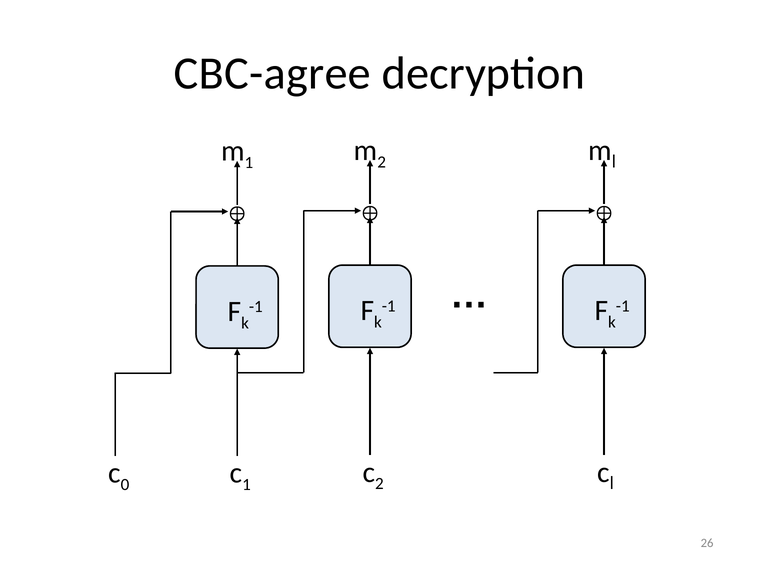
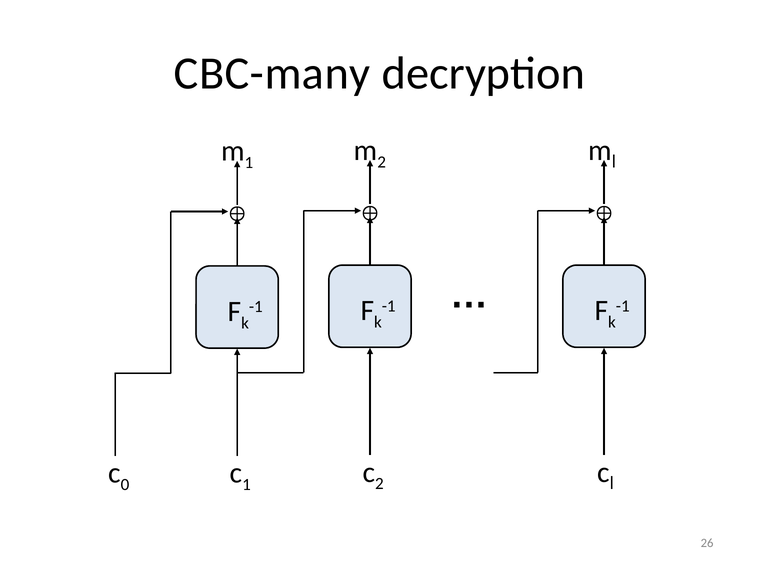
CBC-agree: CBC-agree -> CBC-many
